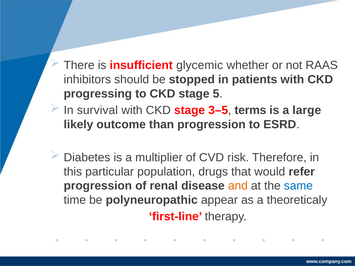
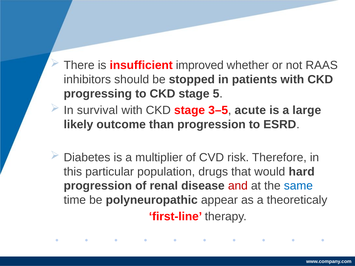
glycemic: glycemic -> improved
terms: terms -> acute
refer: refer -> hard
and colour: orange -> red
